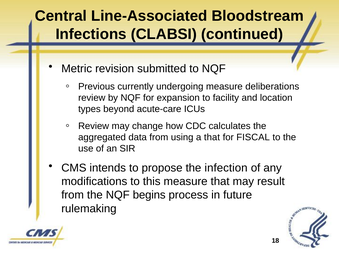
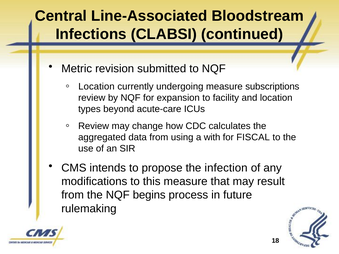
Previous at (97, 87): Previous -> Location
deliberations: deliberations -> subscriptions
a that: that -> with
